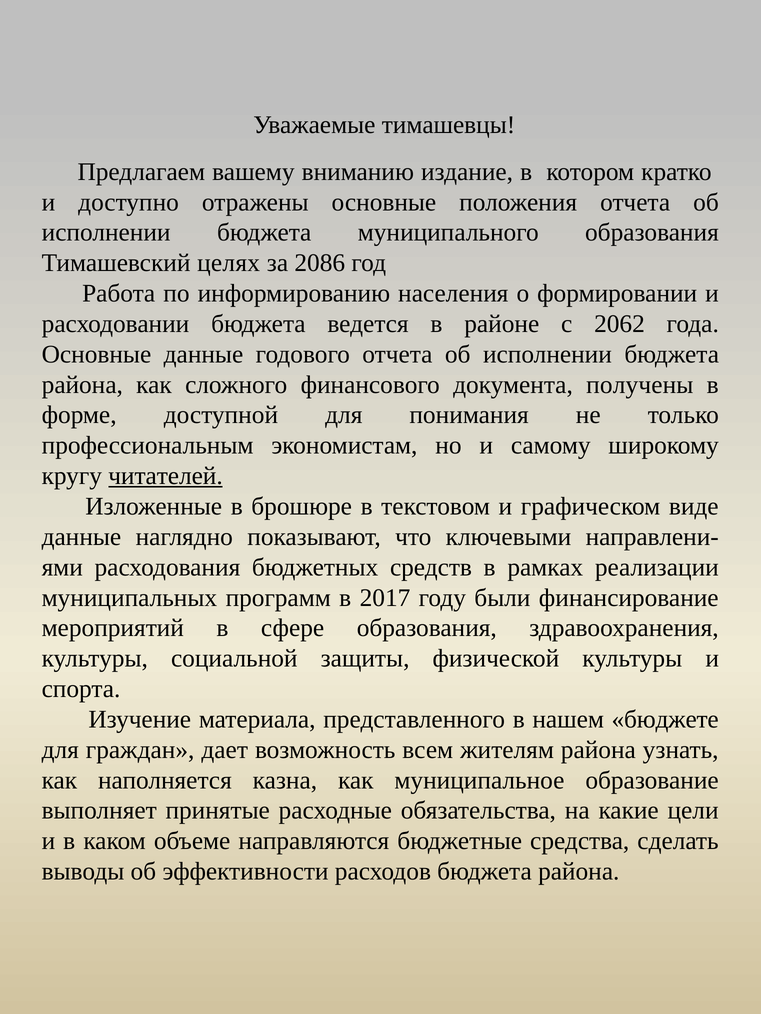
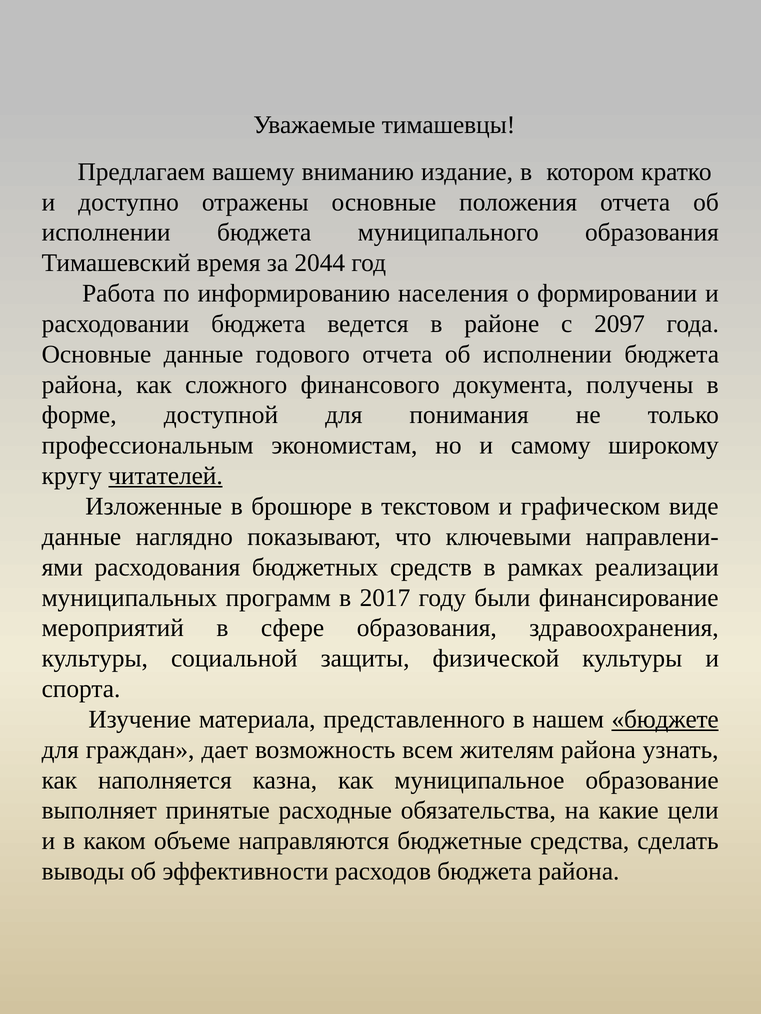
целях: целях -> время
2086: 2086 -> 2044
2062: 2062 -> 2097
бюджете underline: none -> present
